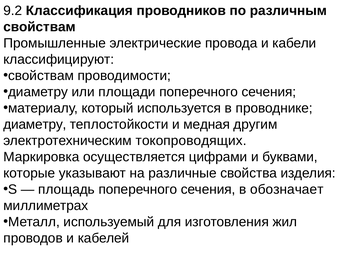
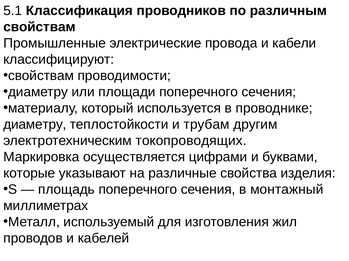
9.2: 9.2 -> 5.1
медная: медная -> трубам
обозначает: обозначает -> монтажный
